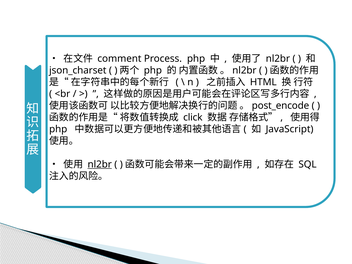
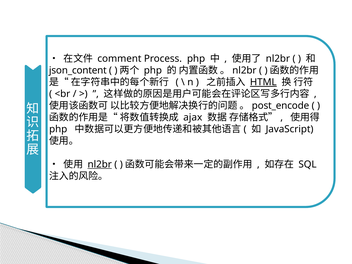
json_charset: json_charset -> json_content
HTML underline: none -> present
click: click -> ajax
